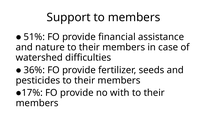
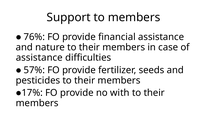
51%: 51% -> 76%
watershed at (39, 57): watershed -> assistance
36%: 36% -> 57%
